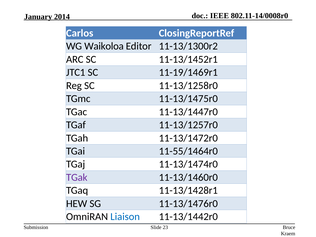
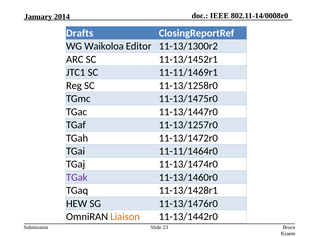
Carlos: Carlos -> Drafts
11-19/1469r1: 11-19/1469r1 -> 11-11/1469r1
11-55/1464r0: 11-55/1464r0 -> 11-11/1464r0
Liaison colour: blue -> orange
